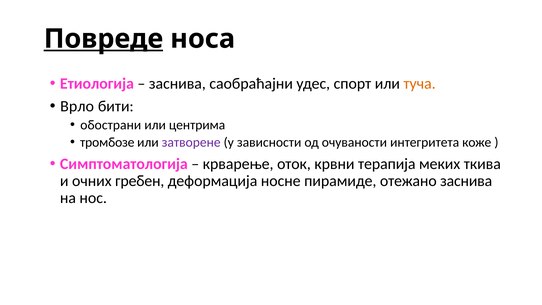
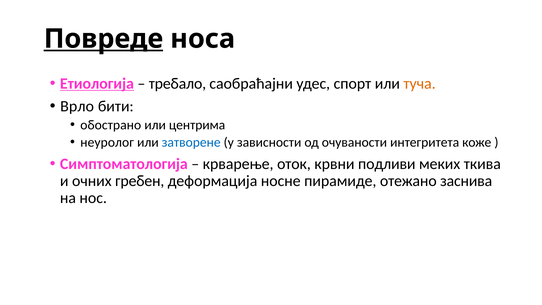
Етиологија underline: none -> present
заснива at (177, 83): заснива -> требало
обострани: обострани -> обострано
тромбозе: тромбозе -> неуролог
затворене colour: purple -> blue
терапија: терапија -> подливи
